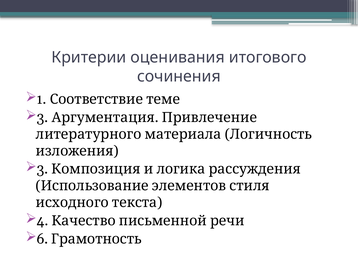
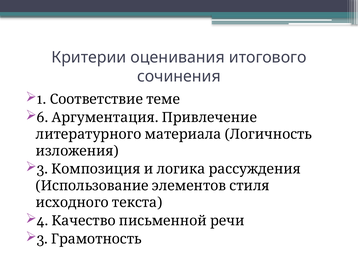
3 at (42, 117): 3 -> 6
6 at (42, 238): 6 -> 3
